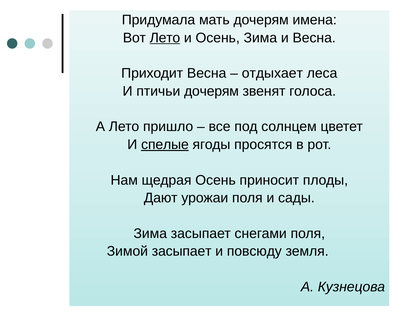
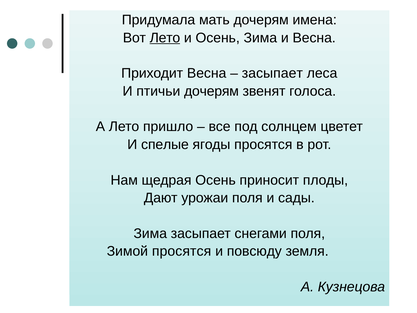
отдыхает at (272, 73): отдыхает -> засыпает
спелые underline: present -> none
Зимой засыпает: засыпает -> просятся
